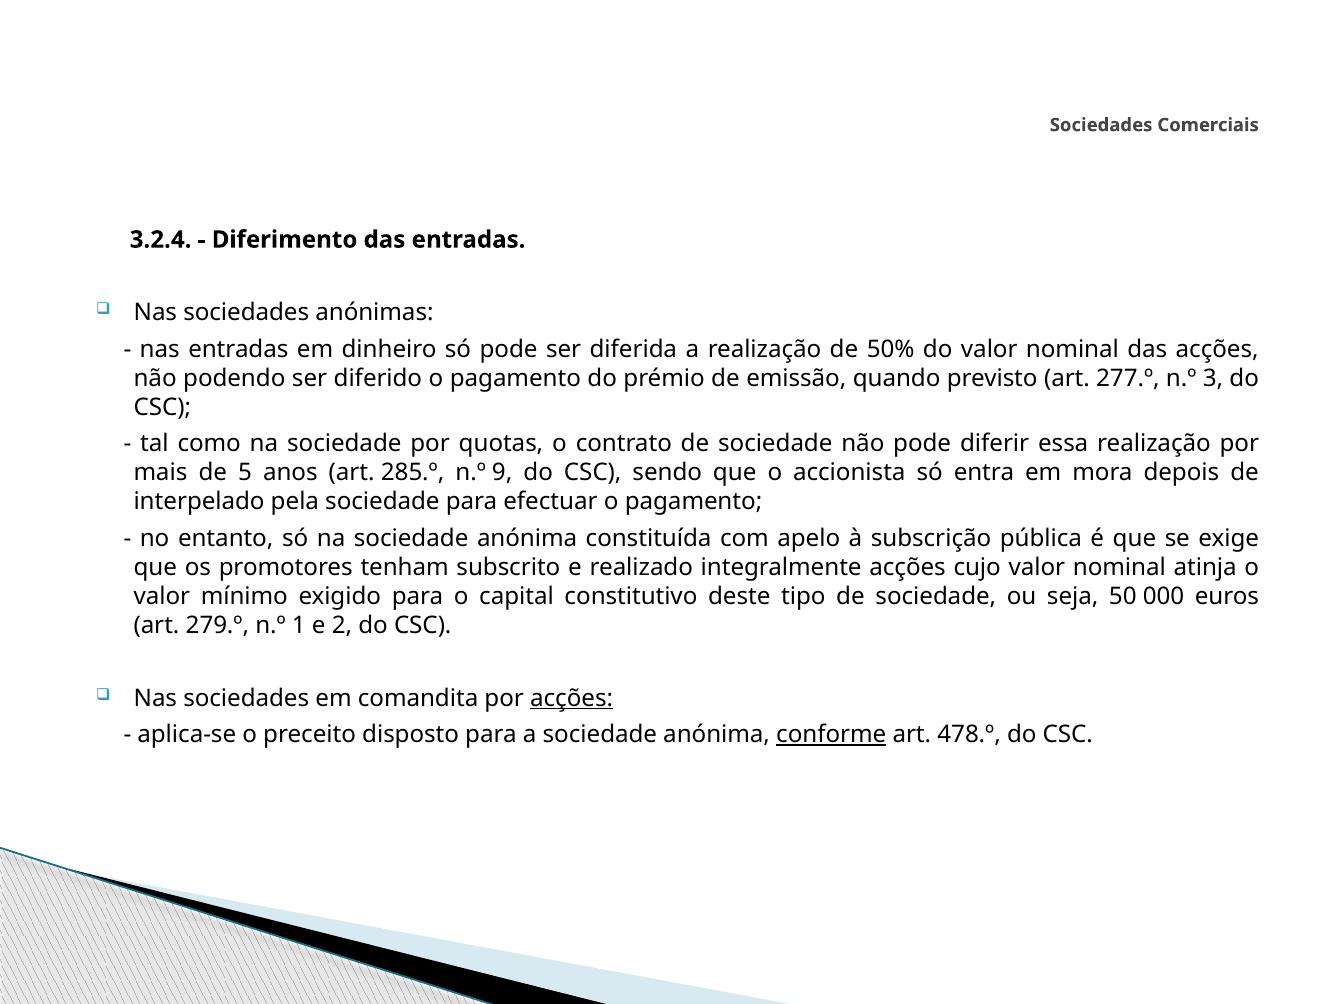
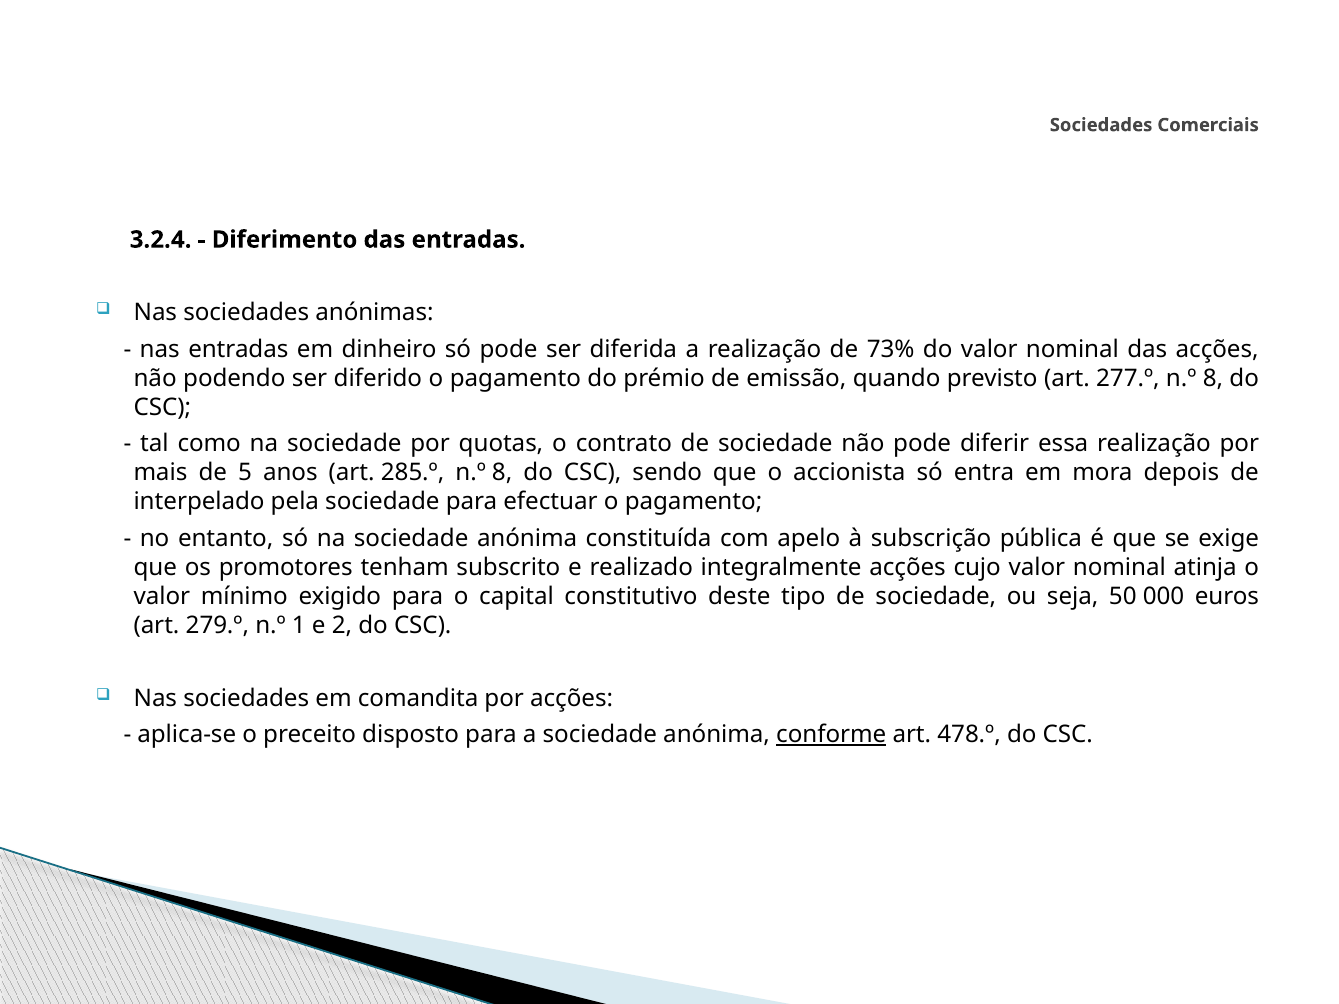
50%: 50% -> 73%
277.º n.º 3: 3 -> 8
285.º n.º 9: 9 -> 8
acções at (572, 698) underline: present -> none
